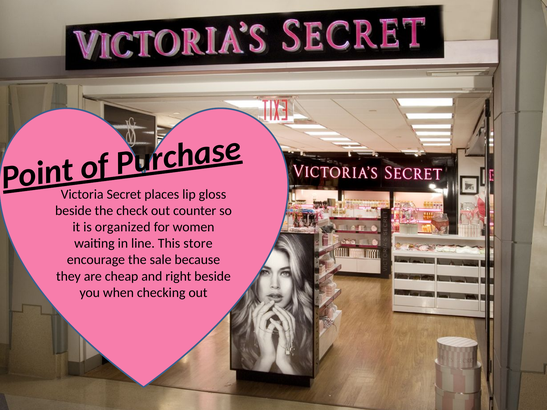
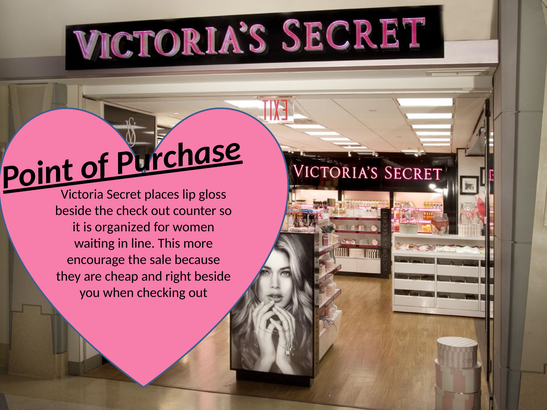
store: store -> more
